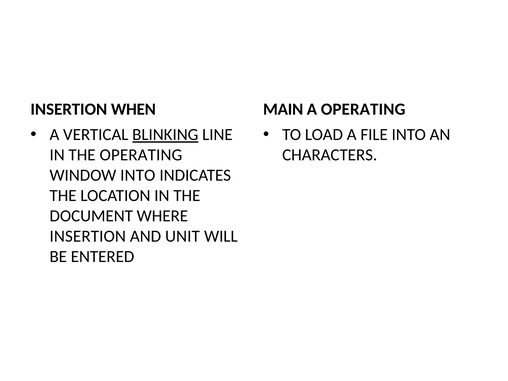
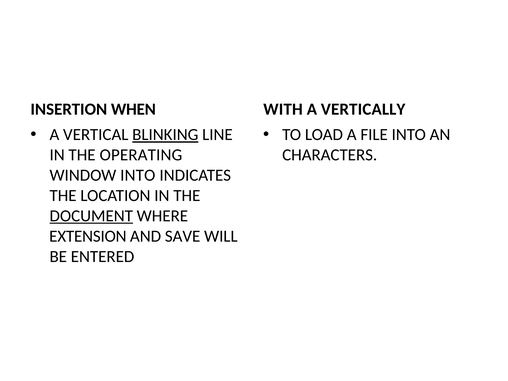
MAIN: MAIN -> WITH
A OPERATING: OPERATING -> VERTICALLY
DOCUMENT underline: none -> present
INSERTION at (88, 236): INSERTION -> EXTENSION
UNIT: UNIT -> SAVE
